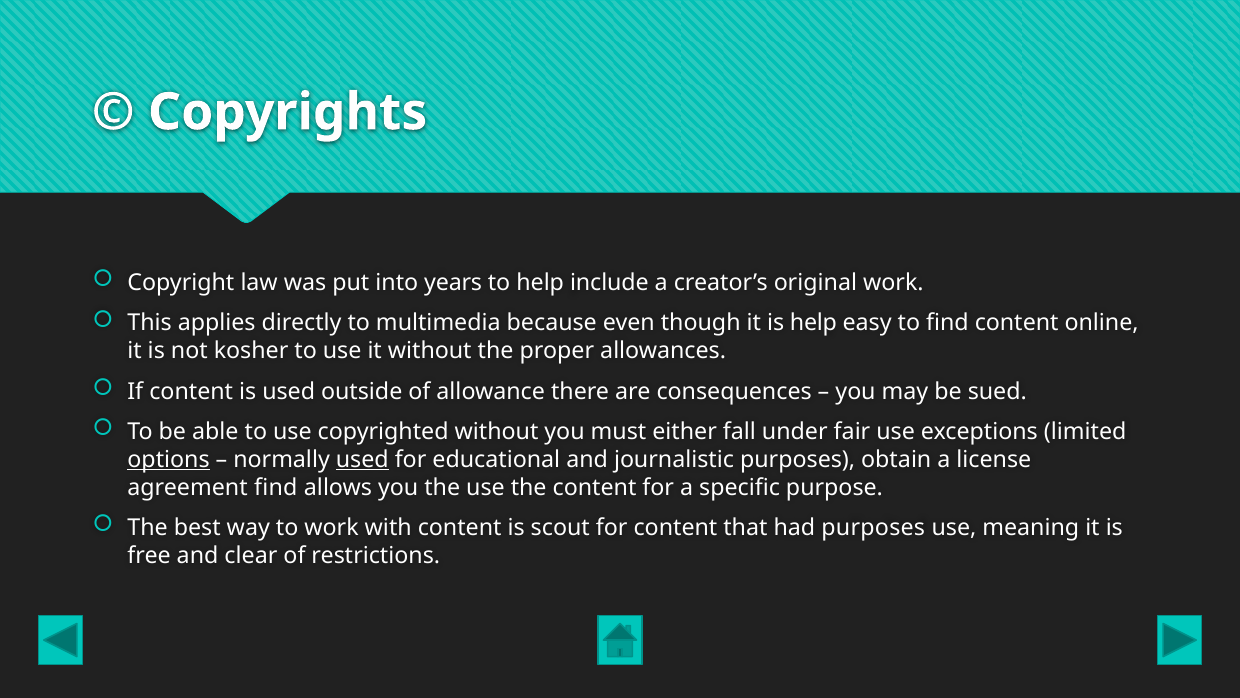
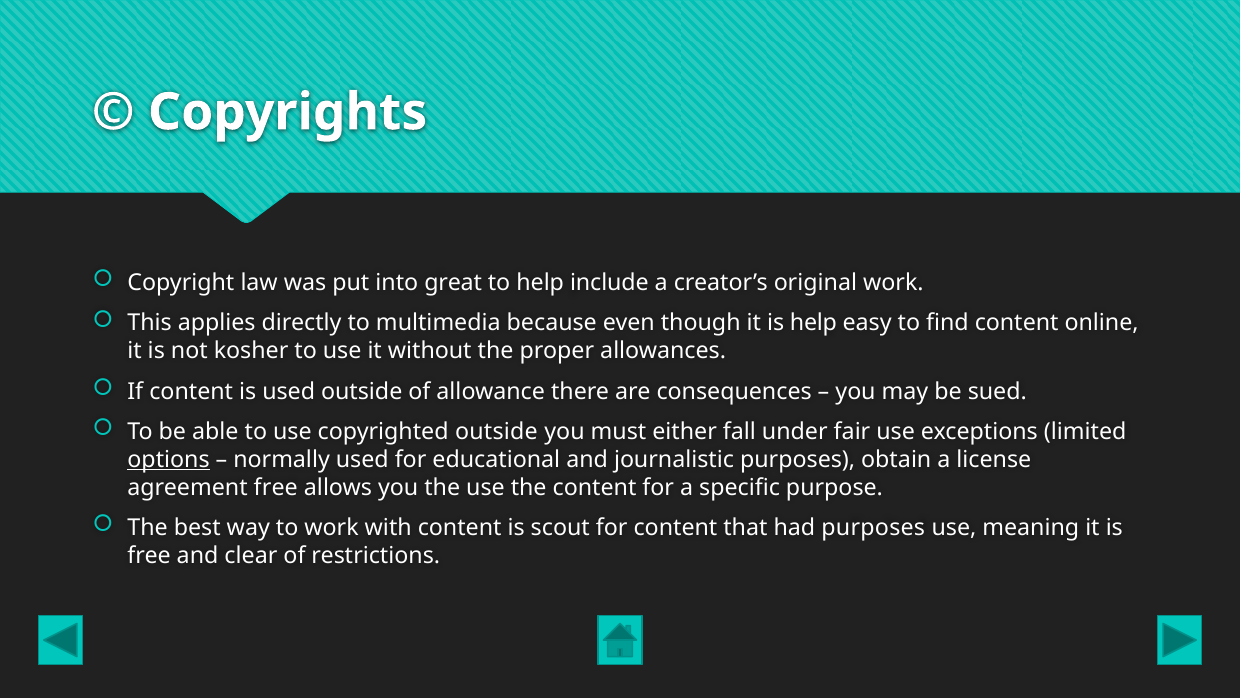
years: years -> great
copyrighted without: without -> outside
used at (362, 459) underline: present -> none
agreement find: find -> free
